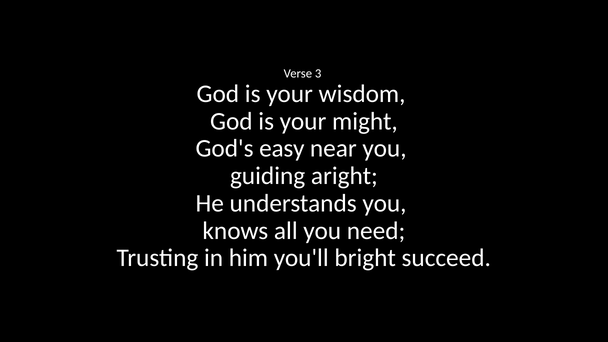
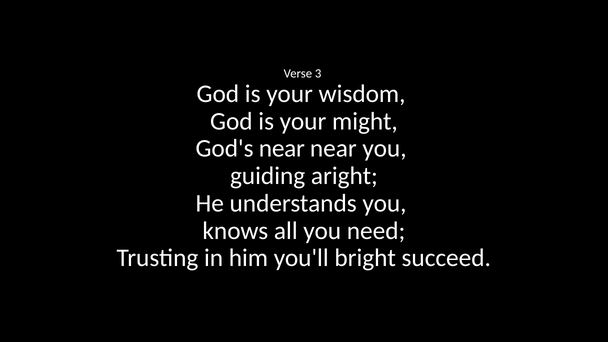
God's easy: easy -> near
